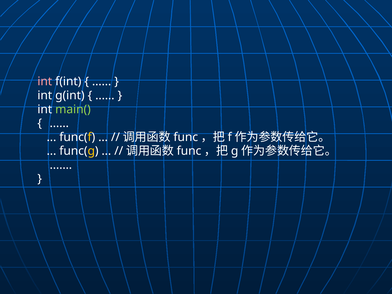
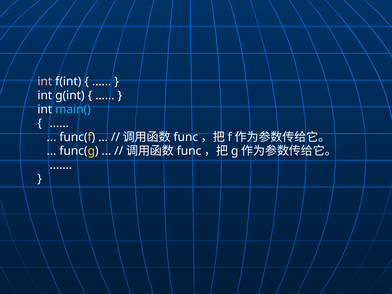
main( colour: light green -> light blue
